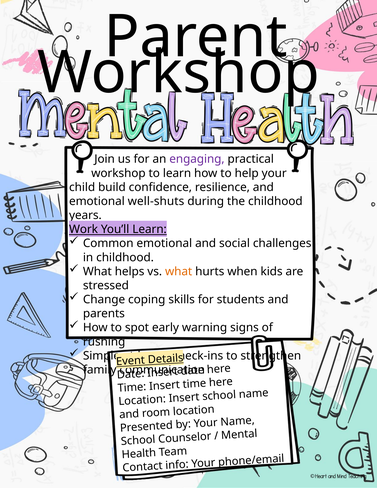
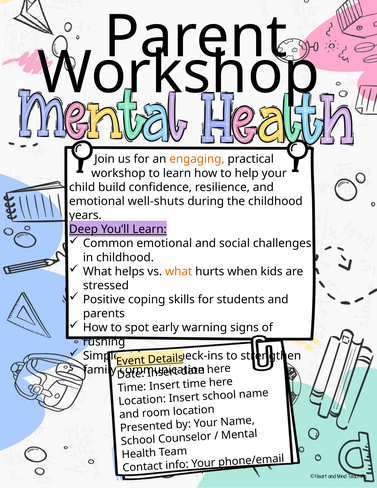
engaging colour: purple -> orange
Work: Work -> Deep
Change: Change -> Positive
